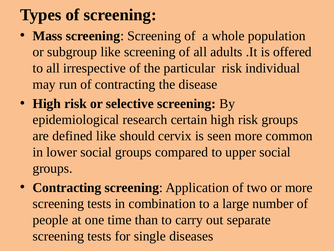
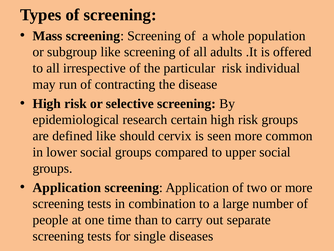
Contracting at (67, 187): Contracting -> Application
